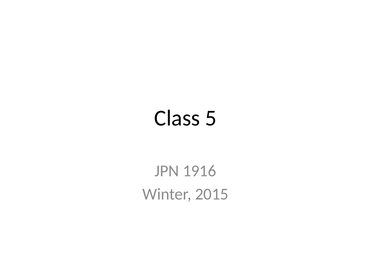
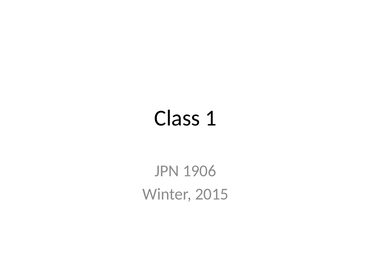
5: 5 -> 1
1916: 1916 -> 1906
